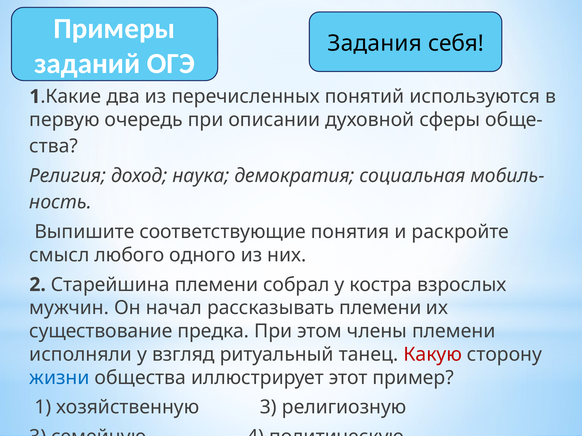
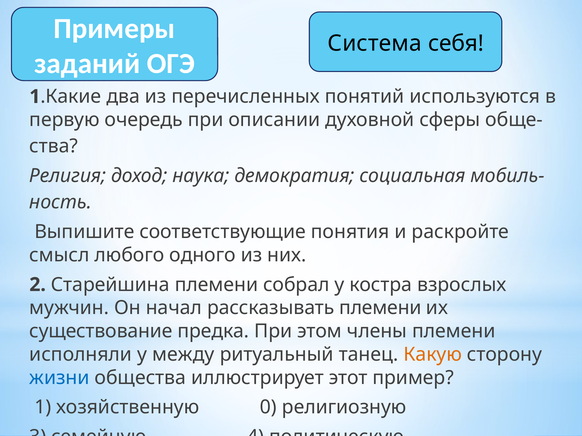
Задания: Задания -> Система
взгляд: взгляд -> между
Какую colour: red -> orange
хозяйственную 3: 3 -> 0
